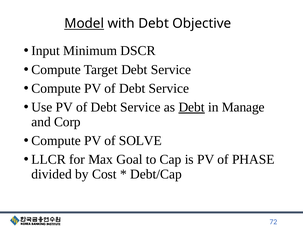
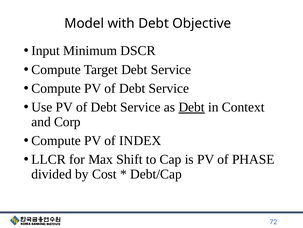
Model underline: present -> none
Manage: Manage -> Context
SOLVE: SOLVE -> INDEX
Goal: Goal -> Shift
